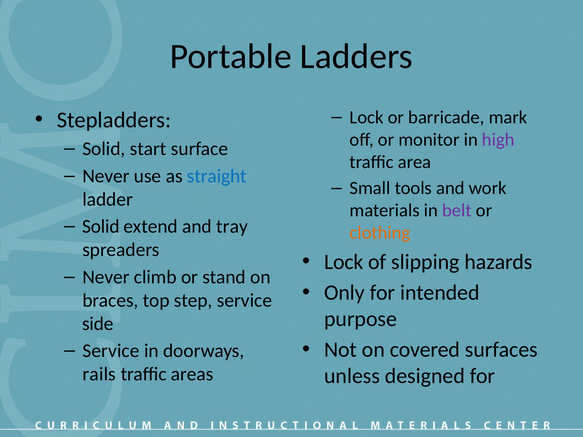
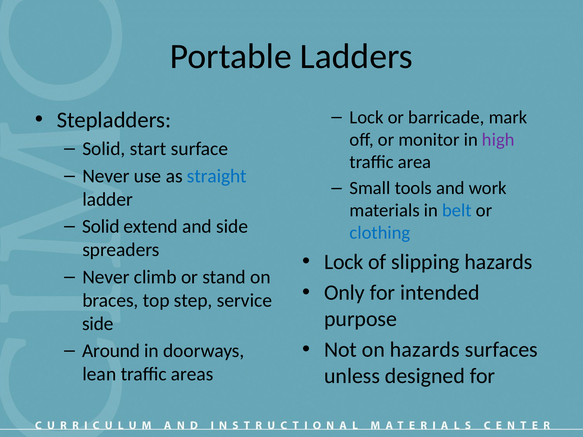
belt colour: purple -> blue
and tray: tray -> side
clothing colour: orange -> blue
on covered: covered -> hazards
Service at (111, 351): Service -> Around
rails: rails -> lean
